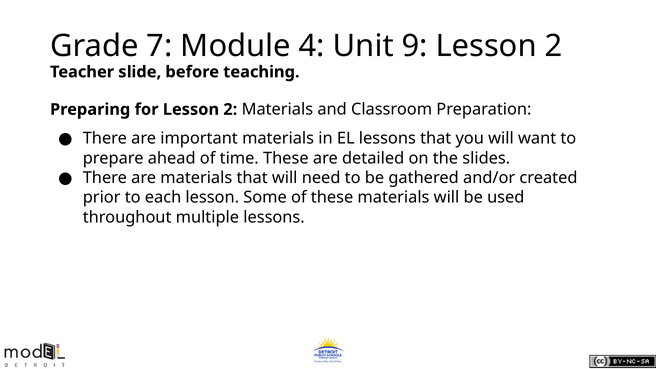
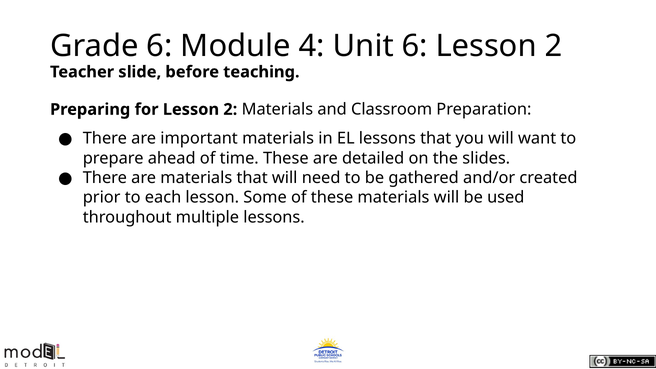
Grade 7: 7 -> 6
Unit 9: 9 -> 6
